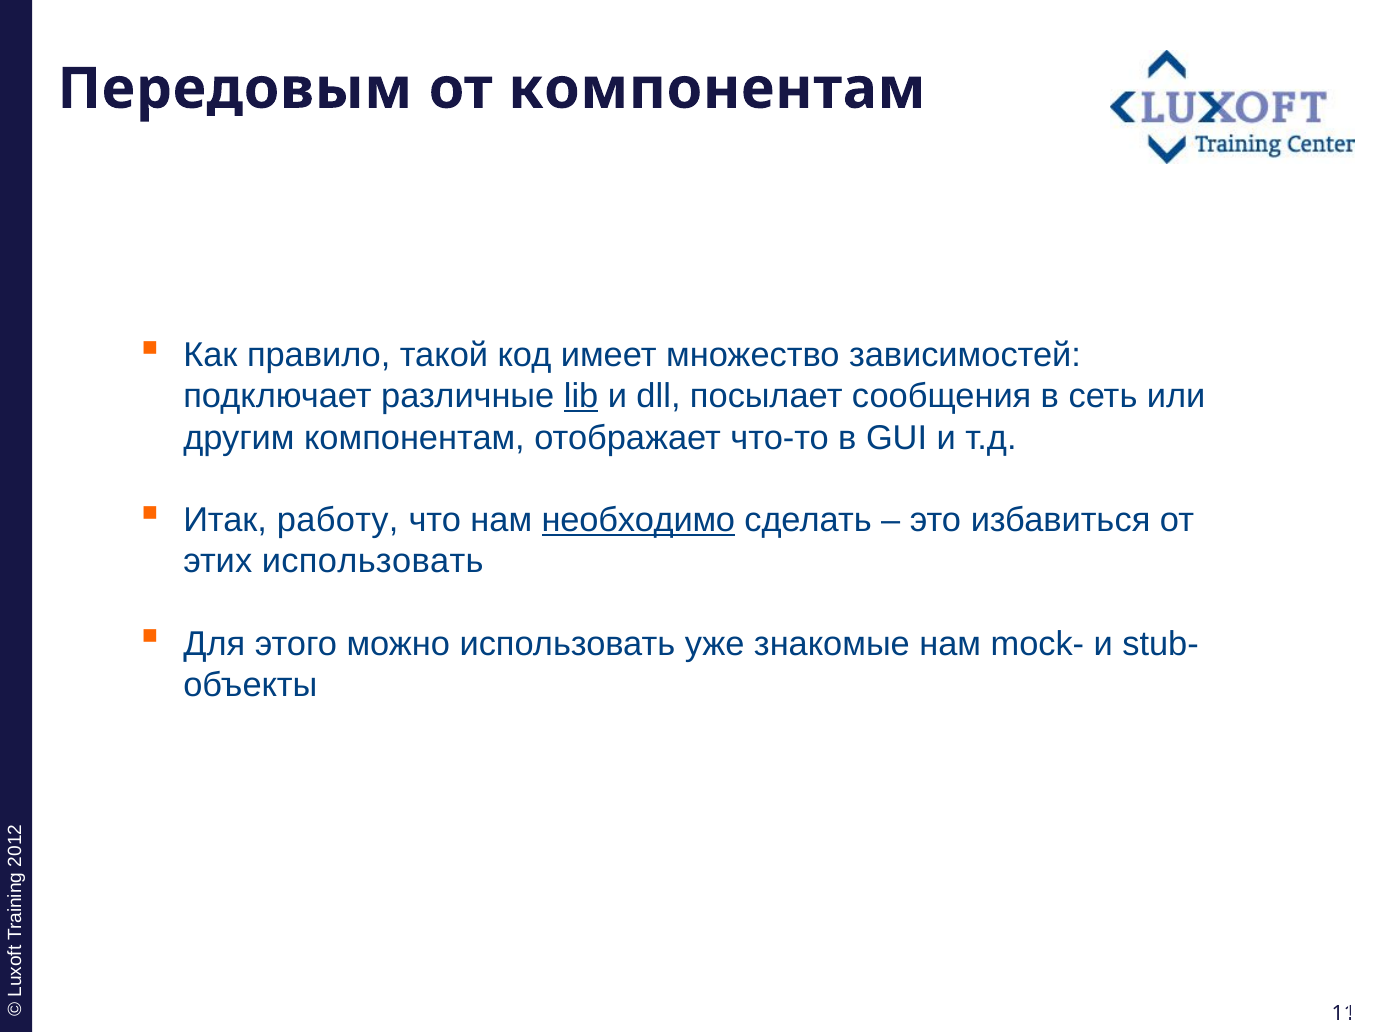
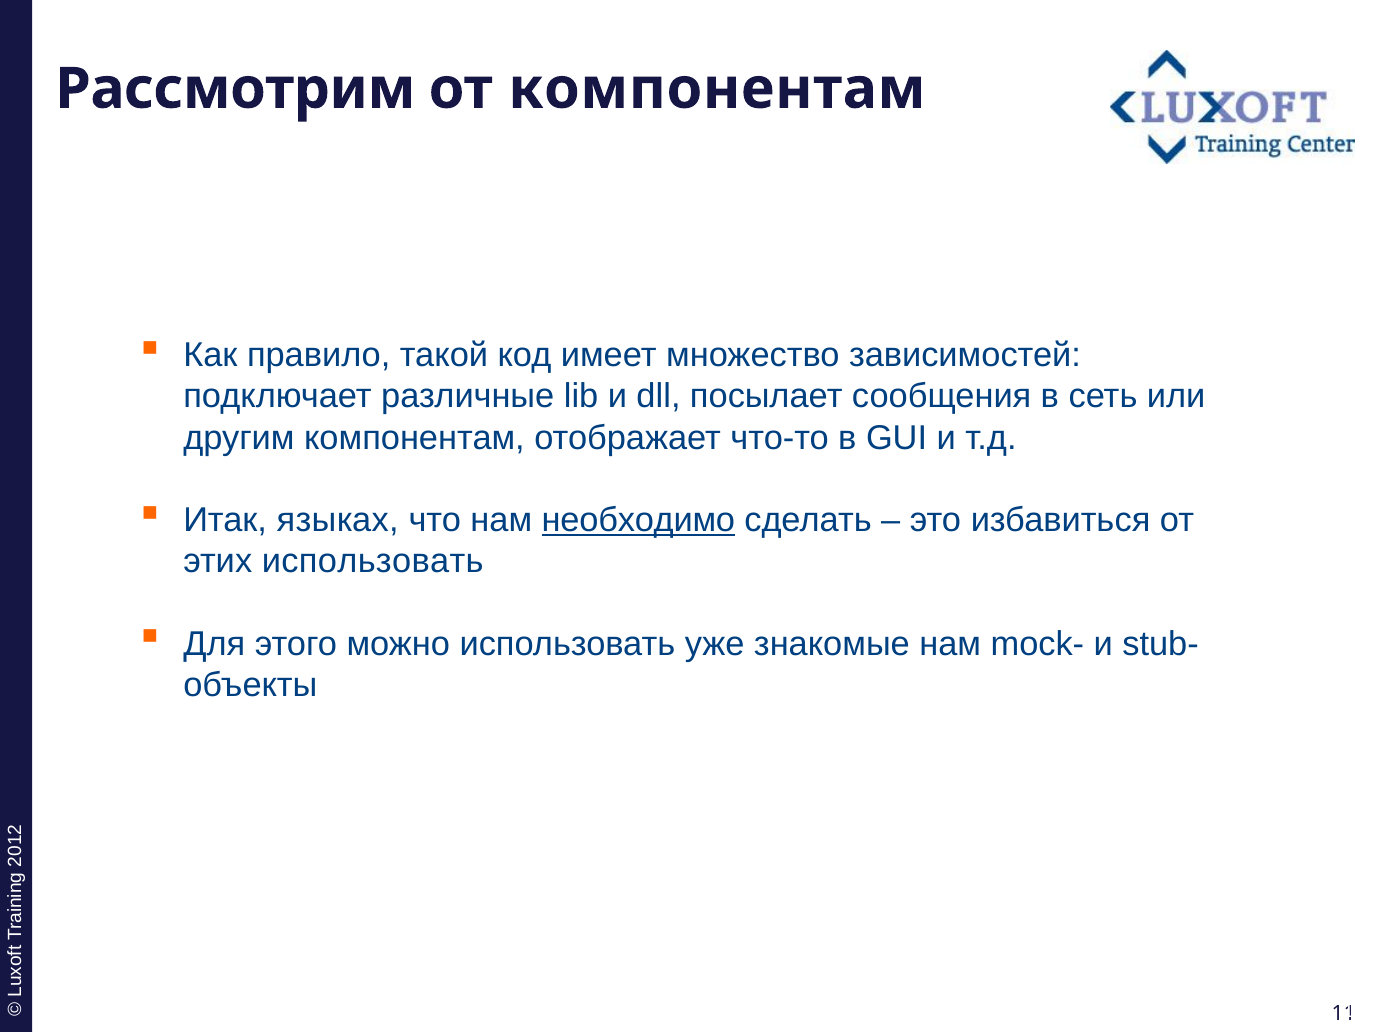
Передовым: Передовым -> Рассмотрим
lib underline: present -> none
работу: работу -> языках
